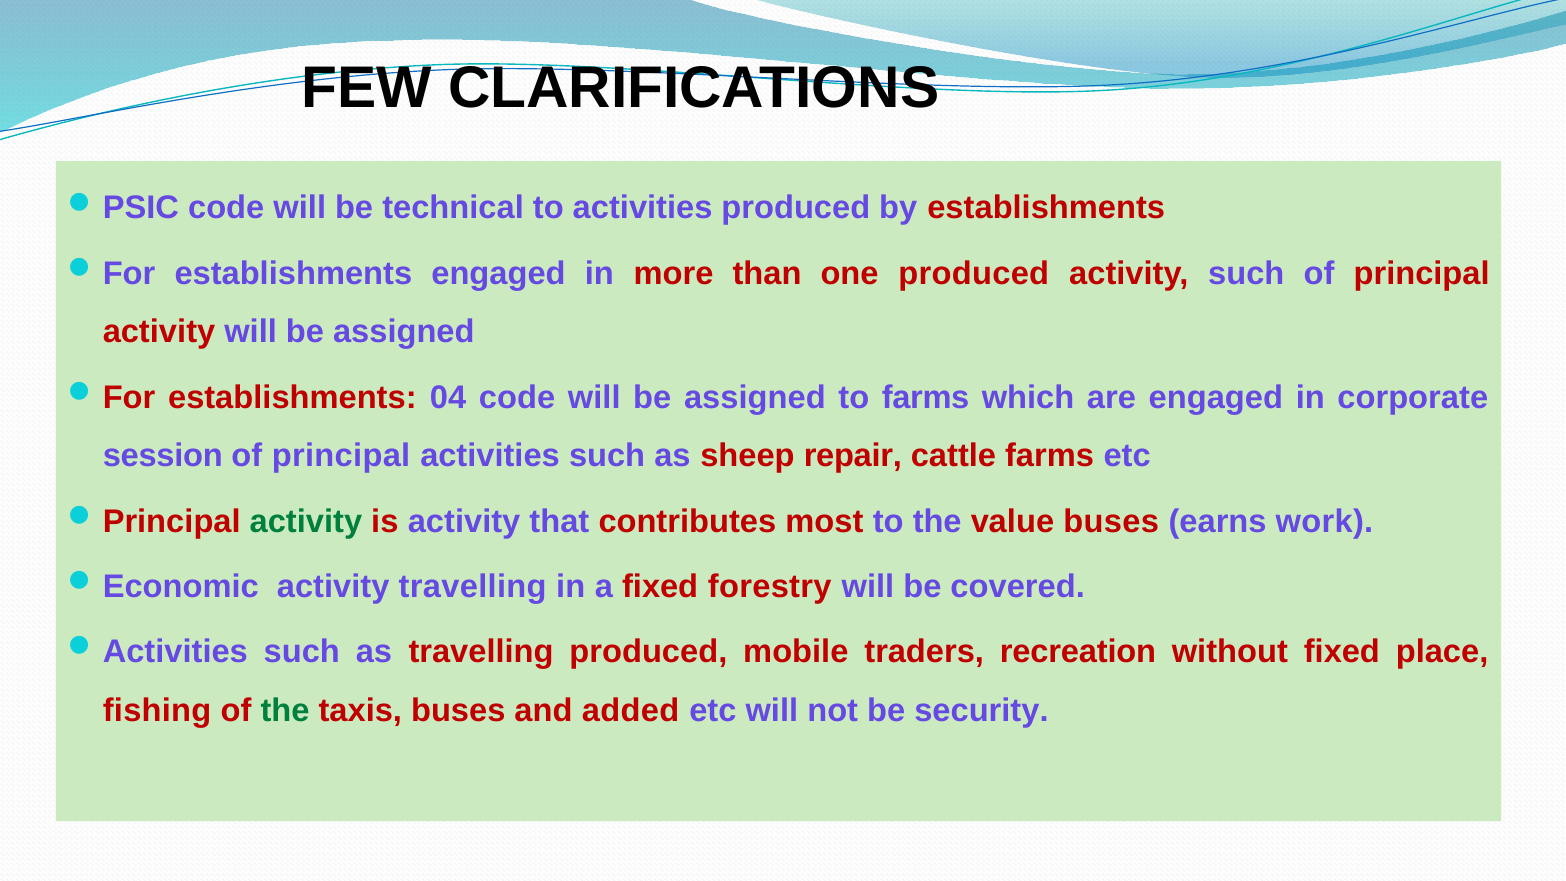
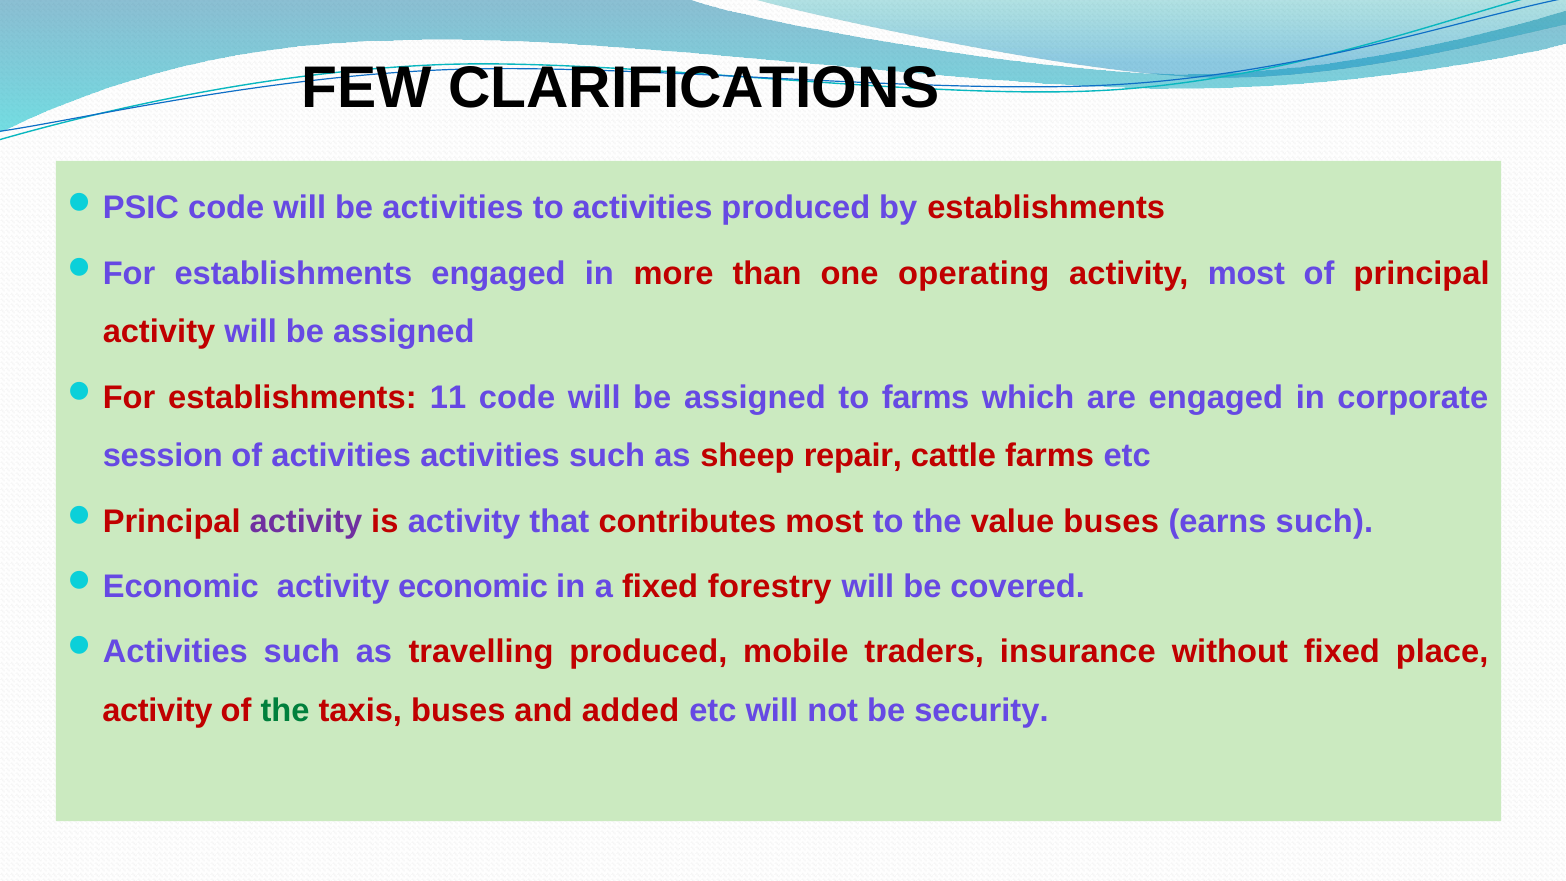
be technical: technical -> activities
one produced: produced -> operating
activity such: such -> most
04: 04 -> 11
principal at (341, 456): principal -> activities
activity at (306, 521) colour: green -> purple
earns work: work -> such
activity travelling: travelling -> economic
recreation: recreation -> insurance
fishing at (157, 711): fishing -> activity
